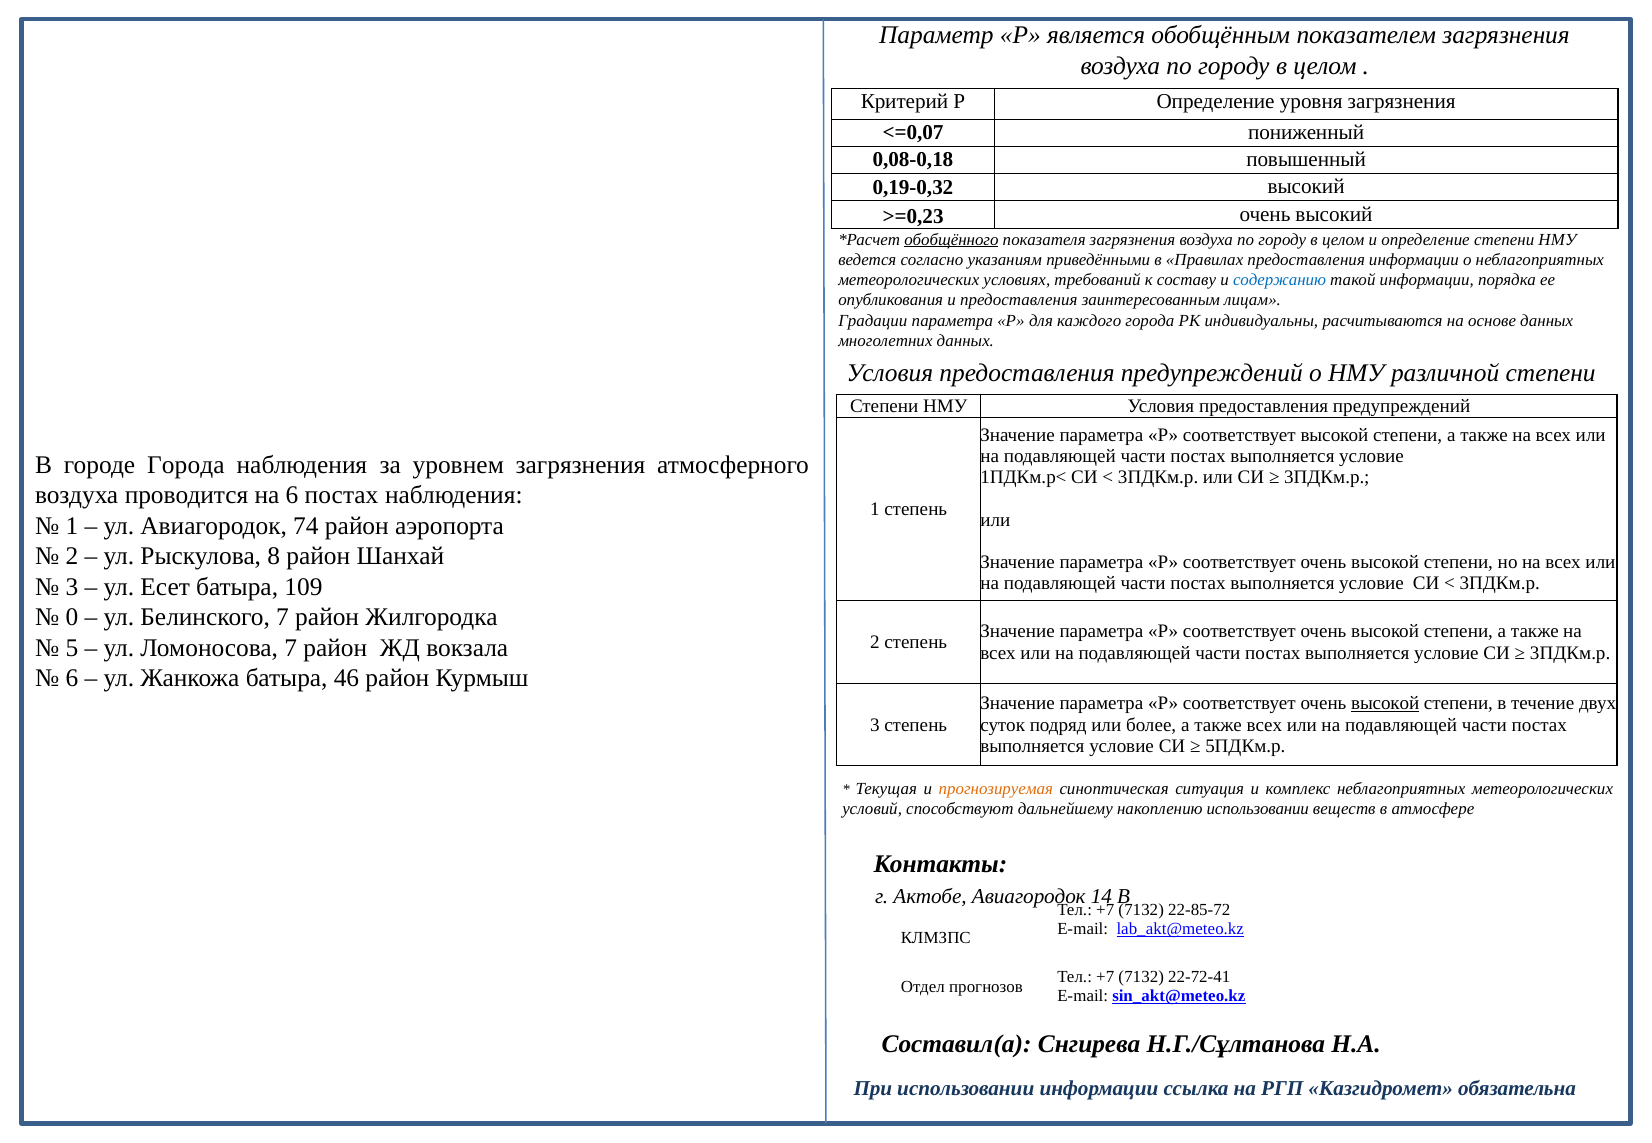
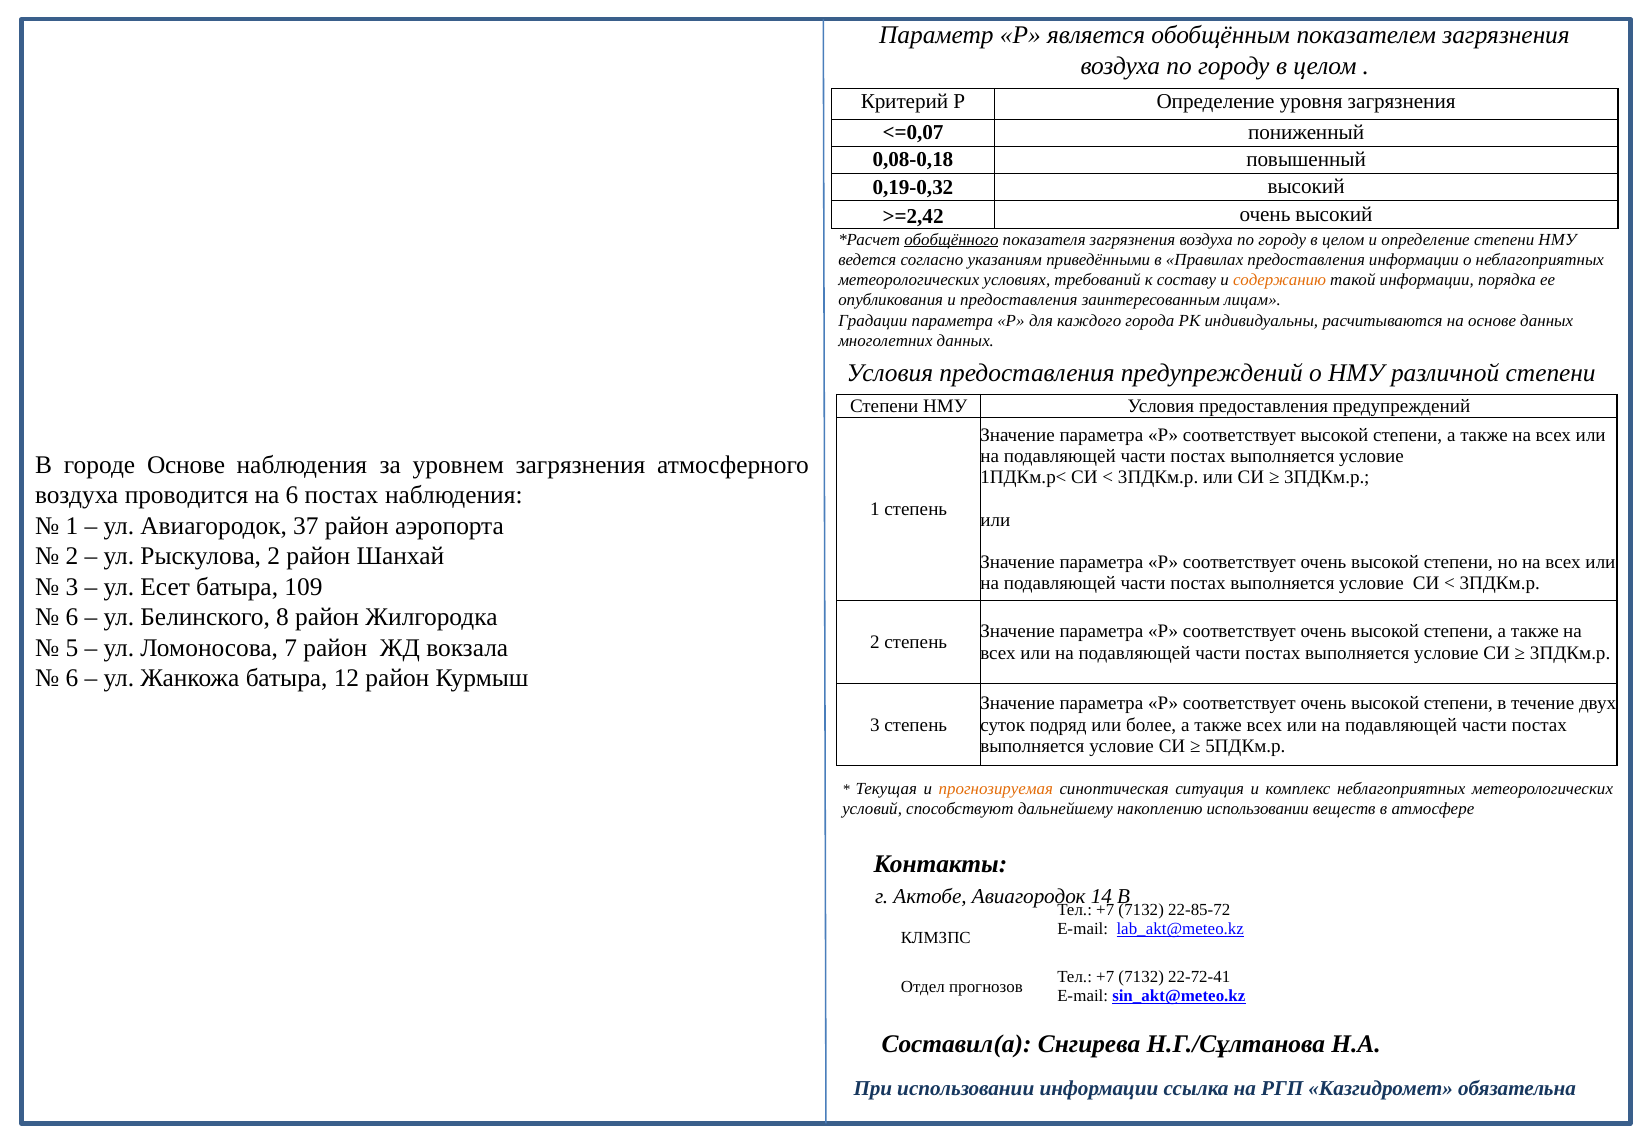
>=0,23: >=0,23 -> >=2,42
содержанию colour: blue -> orange
городе Города: Города -> Основе
74: 74 -> 37
Рыскулова 8: 8 -> 2
0 at (72, 618): 0 -> 6
Белинского 7: 7 -> 8
46: 46 -> 12
высокой at (1385, 704) underline: present -> none
